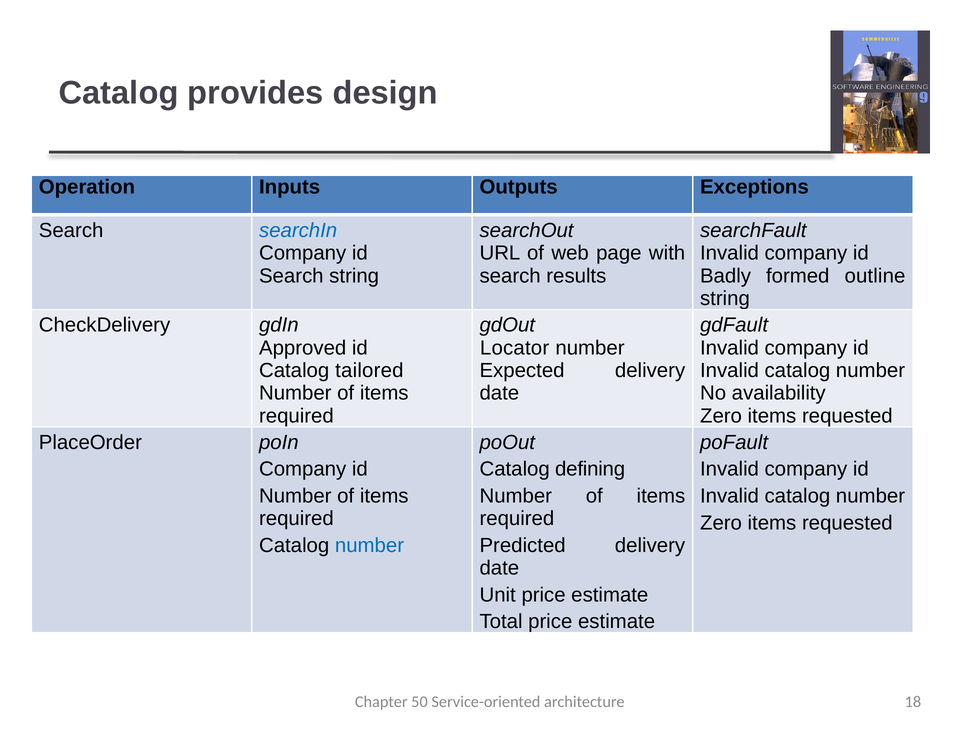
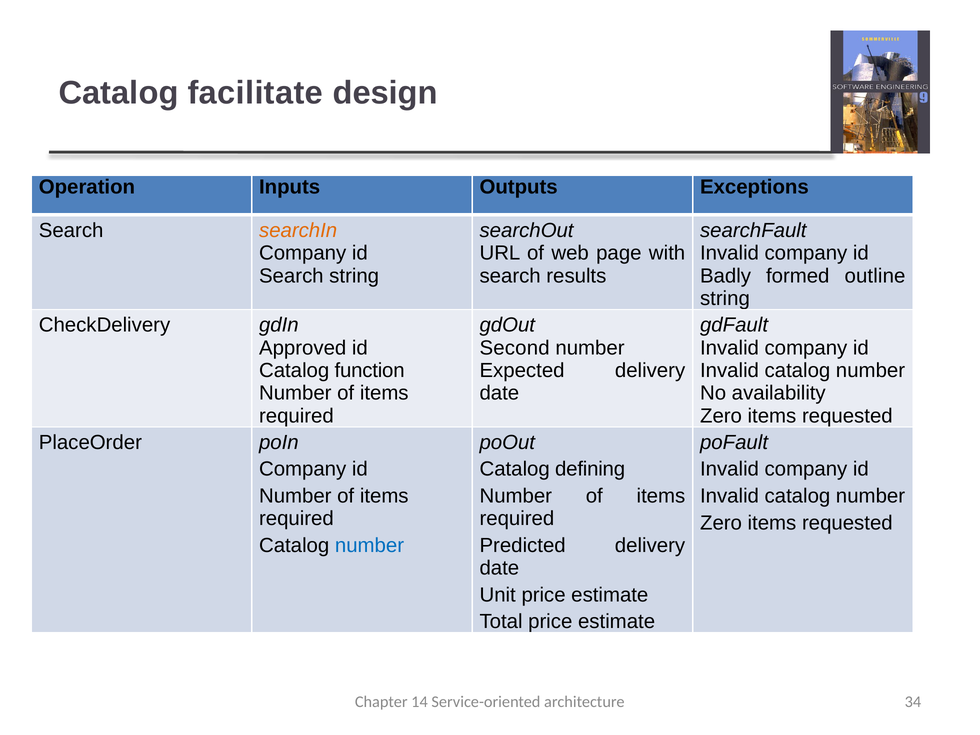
provides: provides -> facilitate
searchIn colour: blue -> orange
Locator: Locator -> Second
tailored: tailored -> function
50: 50 -> 14
18: 18 -> 34
